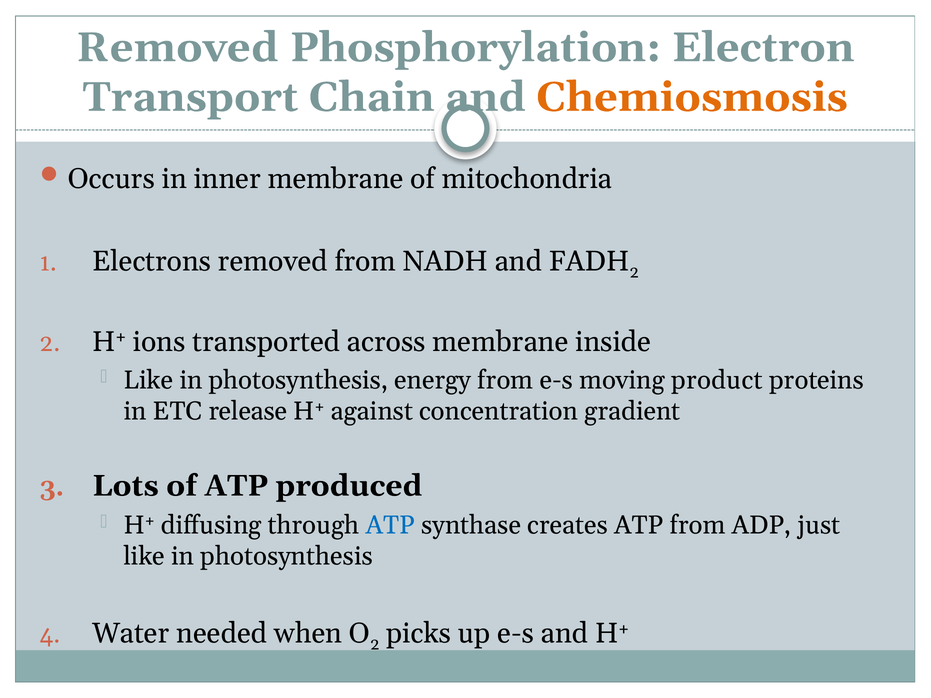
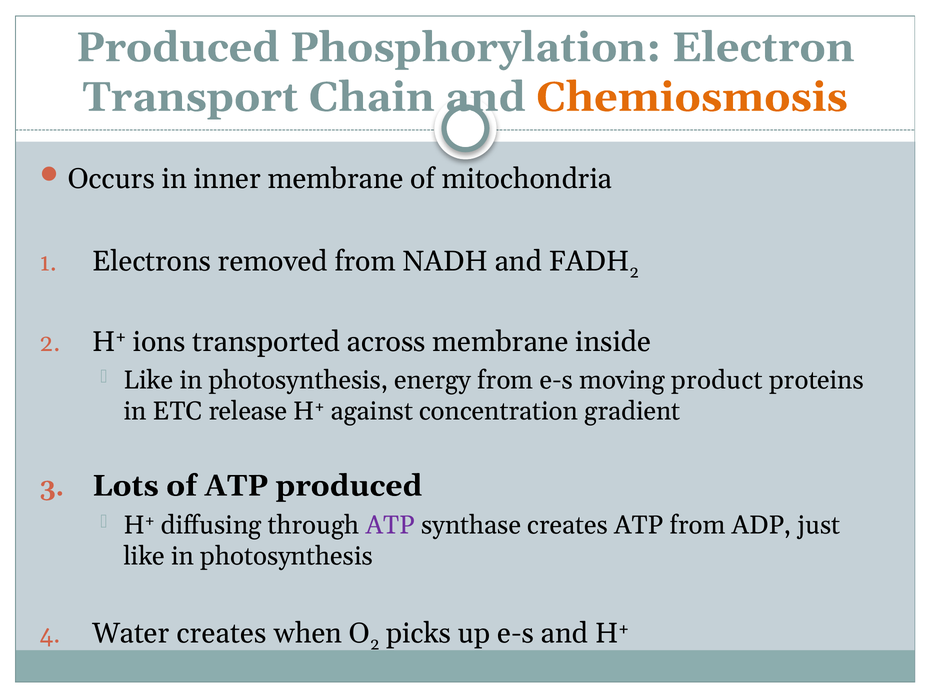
Removed at (177, 48): Removed -> Produced
ATP at (390, 525) colour: blue -> purple
Water needed: needed -> creates
